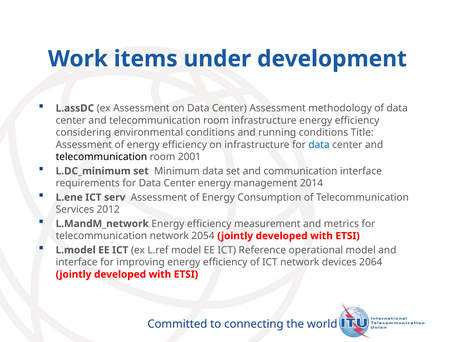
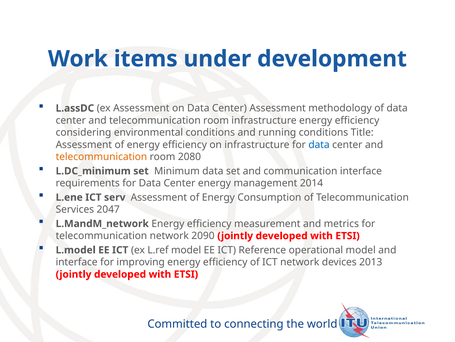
telecommunication at (101, 157) colour: black -> orange
2001: 2001 -> 2080
2012: 2012 -> 2047
2054: 2054 -> 2090
2064: 2064 -> 2013
